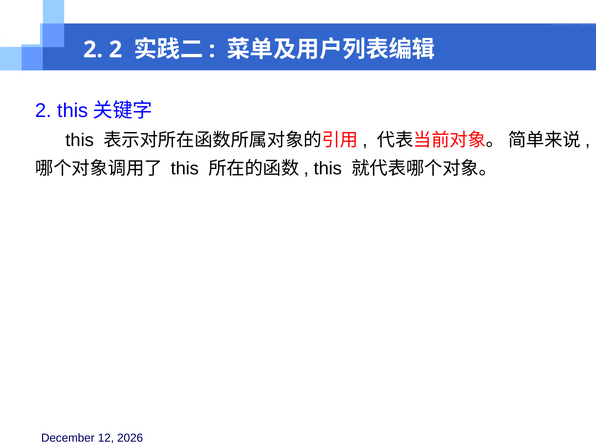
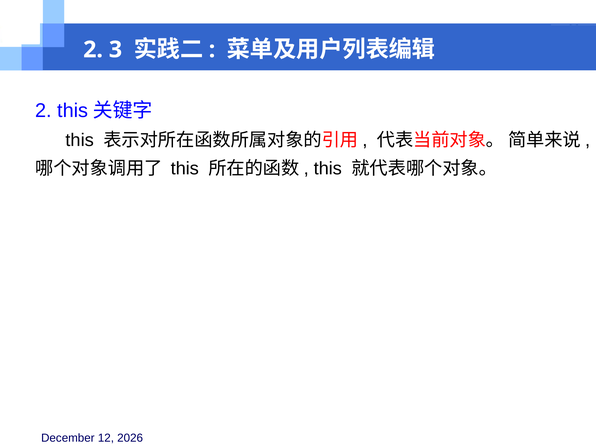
2 2: 2 -> 3
